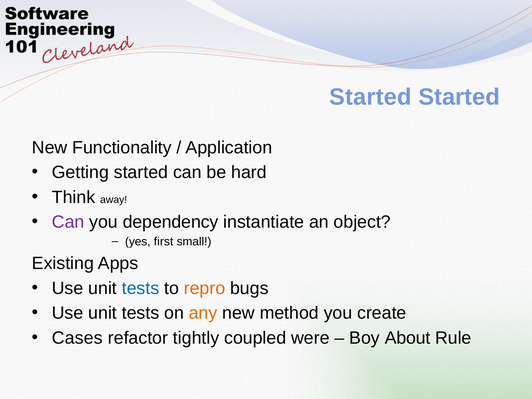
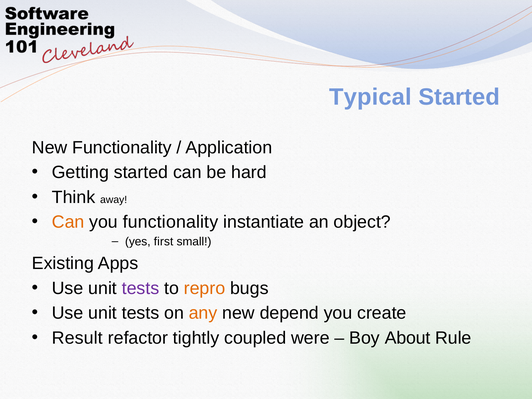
Started at (370, 97): Started -> Typical
Can at (68, 222) colour: purple -> orange
you dependency: dependency -> functionality
tests at (141, 288) colour: blue -> purple
method: method -> depend
Cases: Cases -> Result
